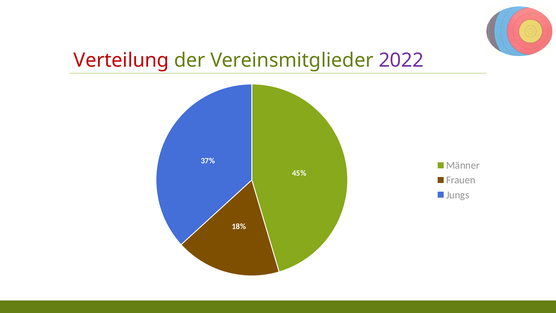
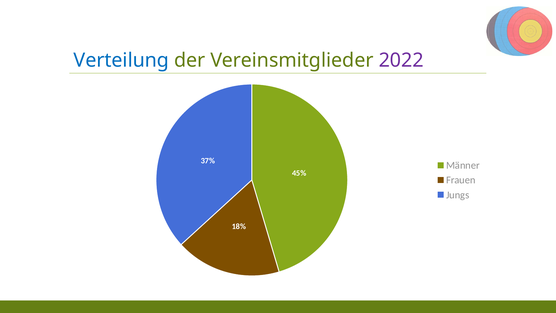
Verteilung colour: red -> blue
